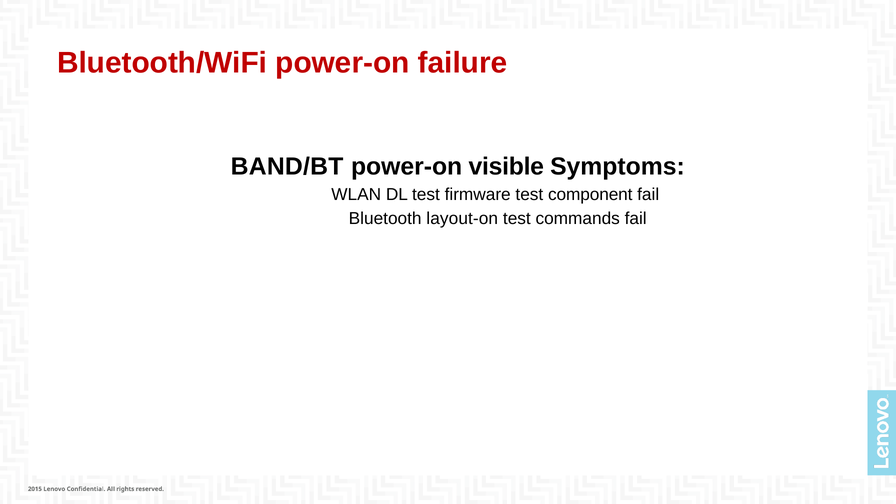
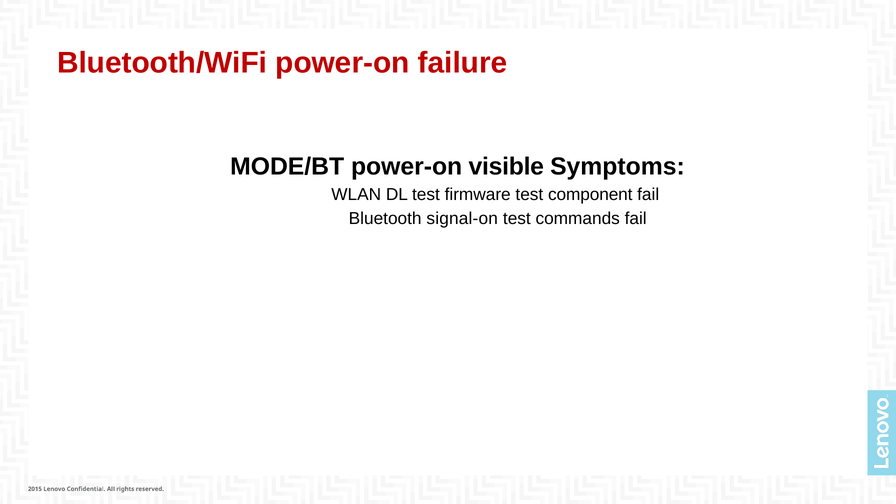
BAND/BT: BAND/BT -> MODE/BT
layout-on: layout-on -> signal-on
